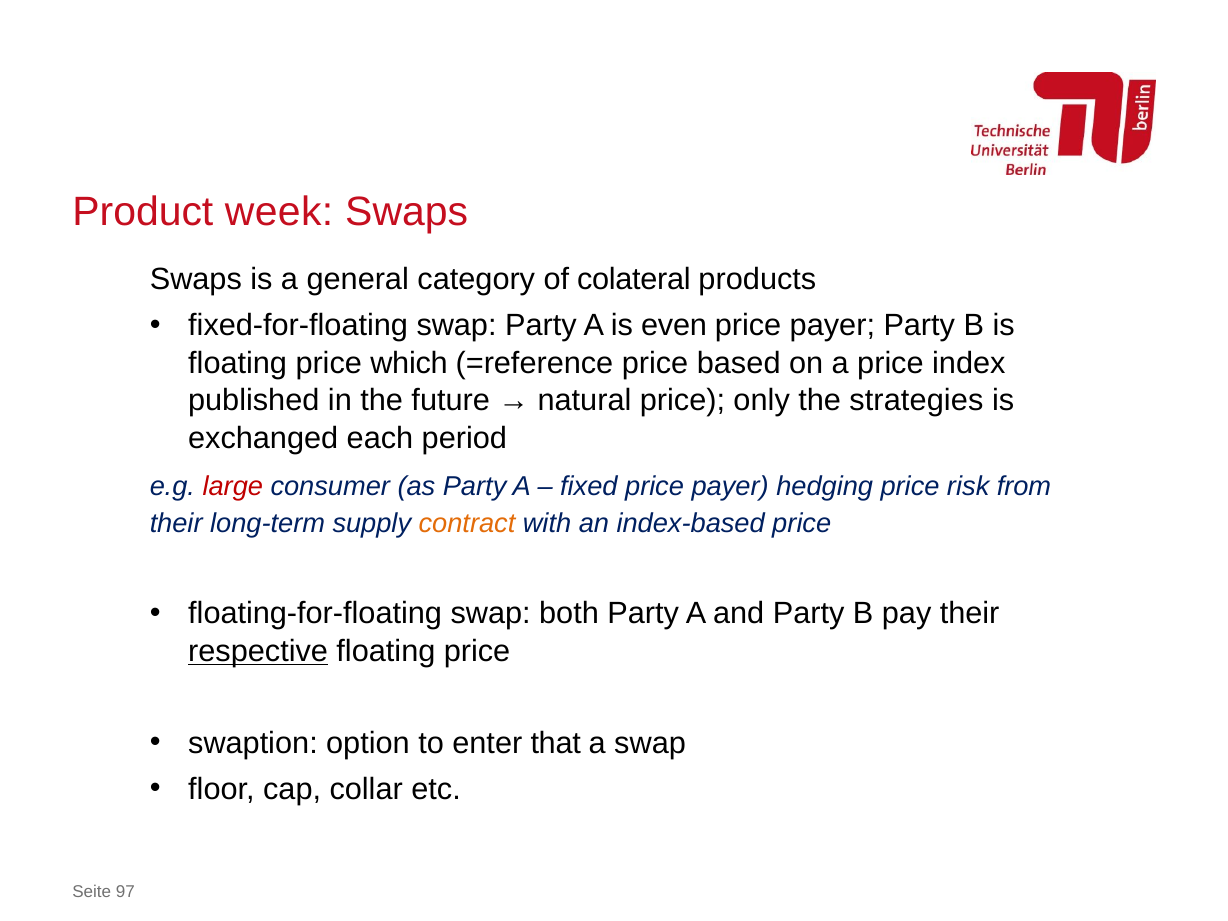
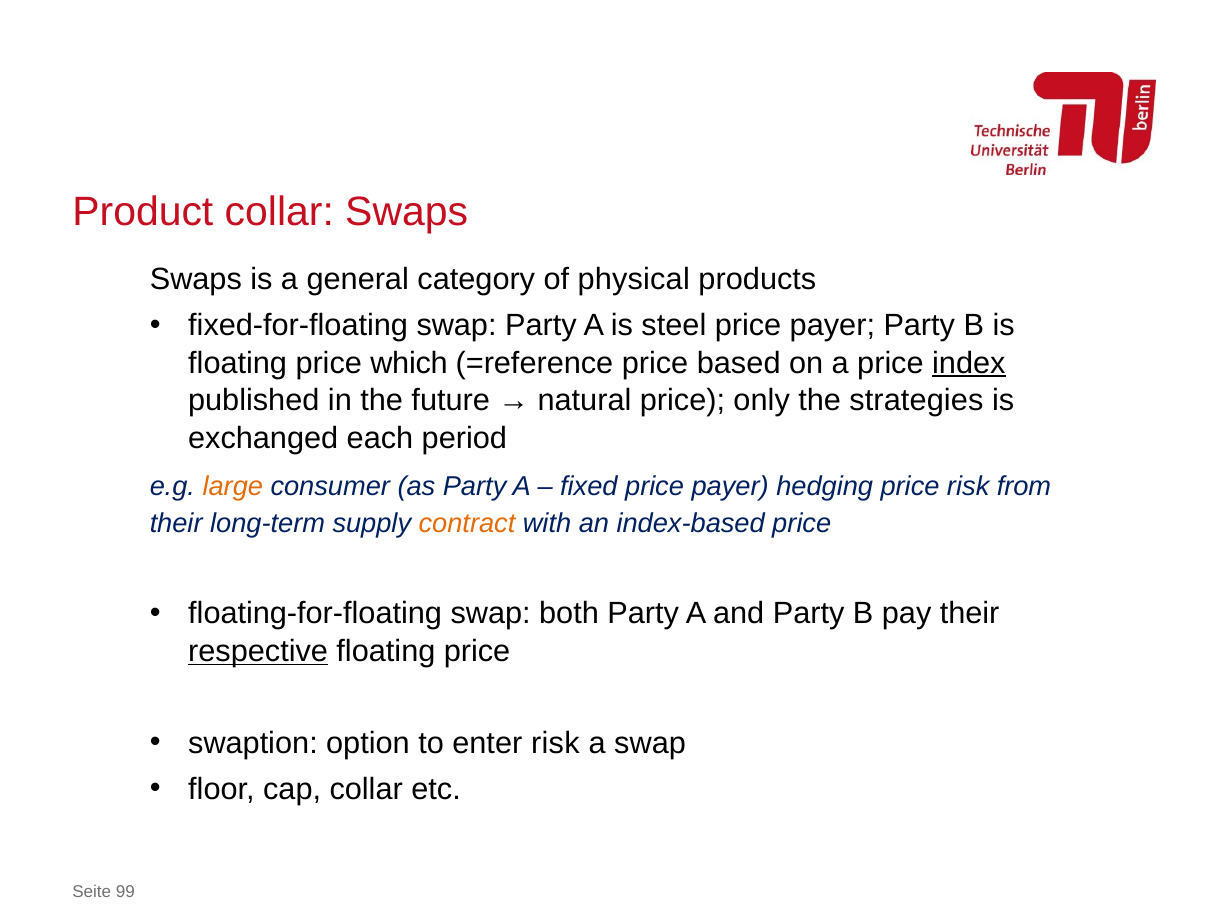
Product week: week -> collar
colateral: colateral -> physical
even: even -> steel
index underline: none -> present
large colour: red -> orange
enter that: that -> risk
97: 97 -> 99
